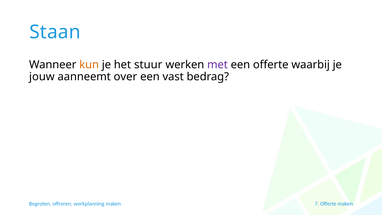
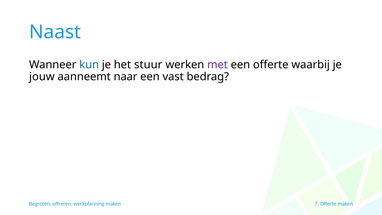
Staan: Staan -> Naast
kun colour: orange -> blue
over: over -> naar
